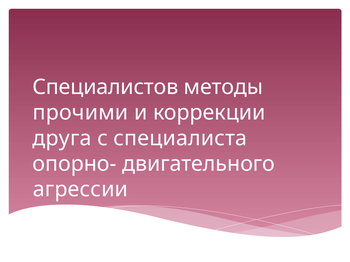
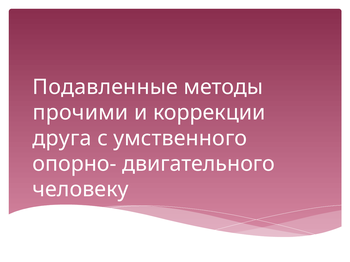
Специалистов: Специалистов -> Подавленные
специалиста: специалиста -> умственного
агрессии: агрессии -> человеку
